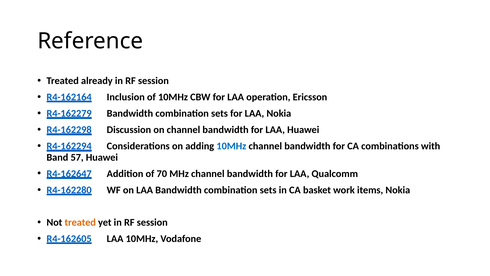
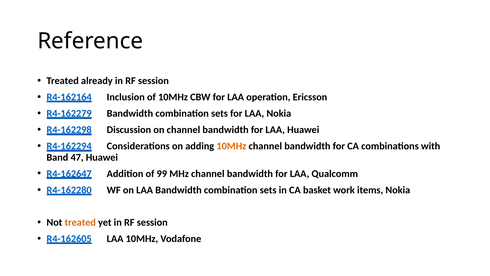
10MHz at (231, 146) colour: blue -> orange
57: 57 -> 47
70: 70 -> 99
